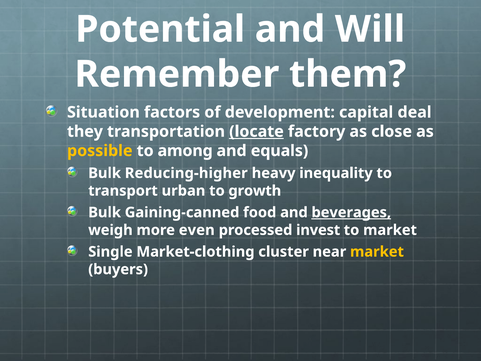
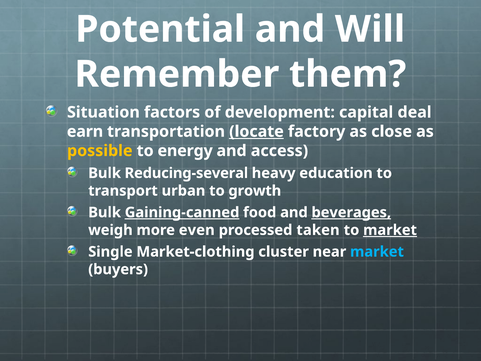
they: they -> earn
among: among -> energy
equals: equals -> access
Reducing-higher: Reducing-higher -> Reducing-several
inequality: inequality -> education
Gaining-canned underline: none -> present
invest: invest -> taken
market at (390, 230) underline: none -> present
market at (377, 252) colour: yellow -> light blue
